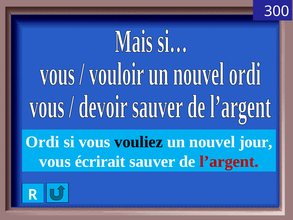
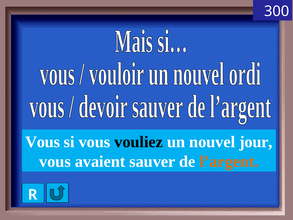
Ordi at (42, 142): Ordi -> Vous
écrirait: écrirait -> avaient
l’argent colour: red -> orange
